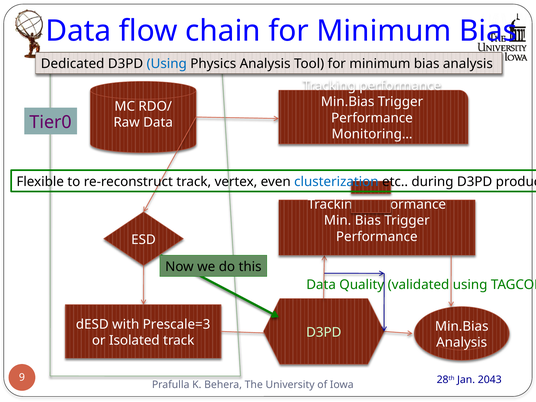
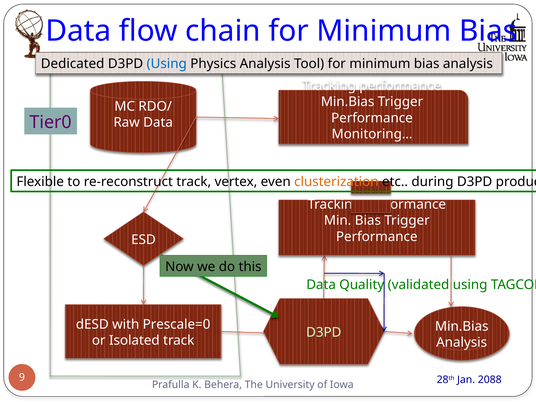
clusterization colour: blue -> orange
Prescale=3: Prescale=3 -> Prescale=0
2043: 2043 -> 2088
